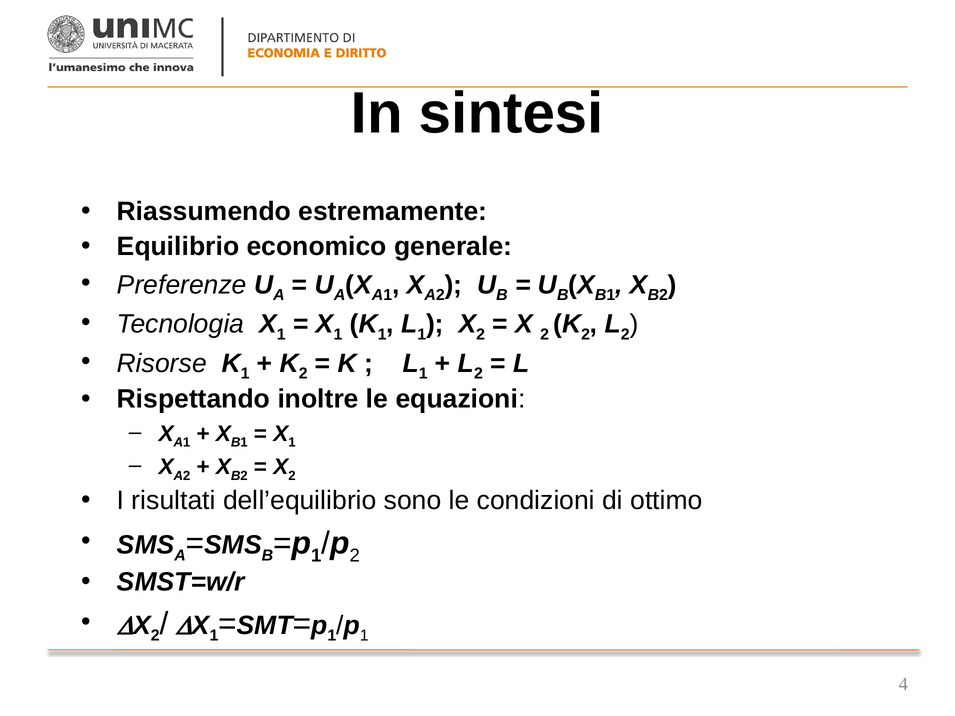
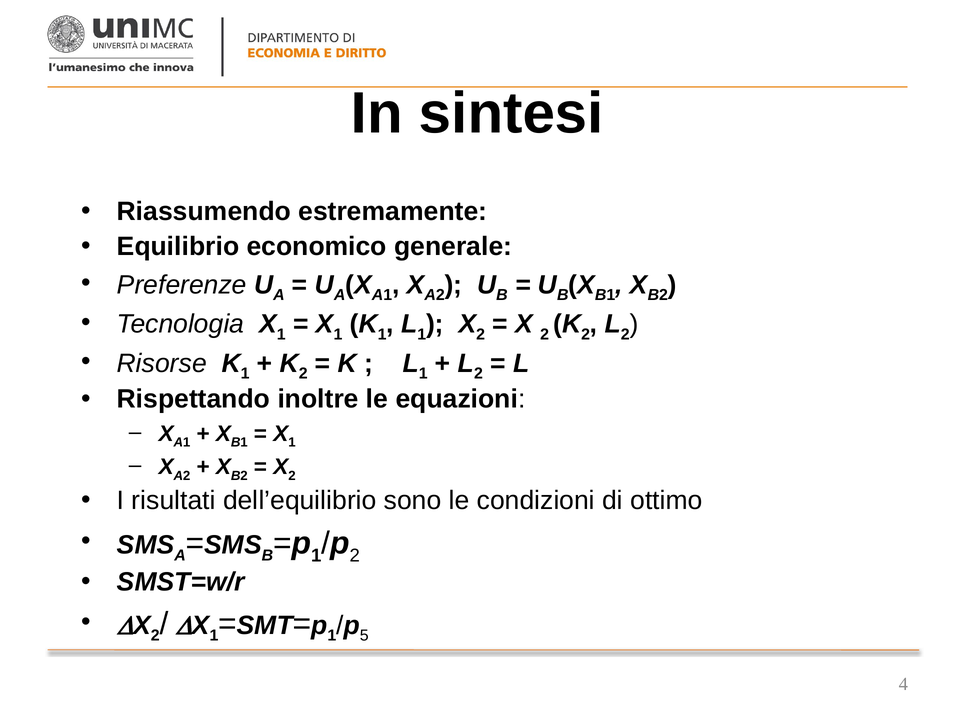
1 at (364, 636): 1 -> 5
